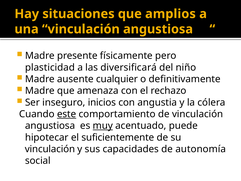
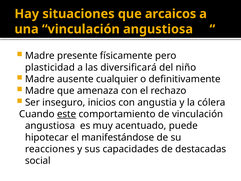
amplios: amplios -> arcaicos
muy underline: present -> none
suficientemente: suficientemente -> manifestándose
vinculación at (50, 149): vinculación -> reacciones
autonomía: autonomía -> destacadas
